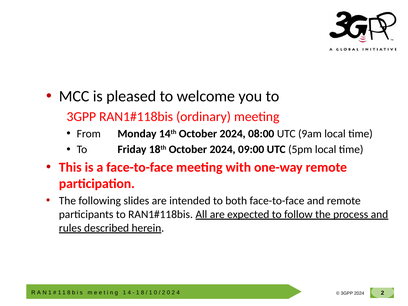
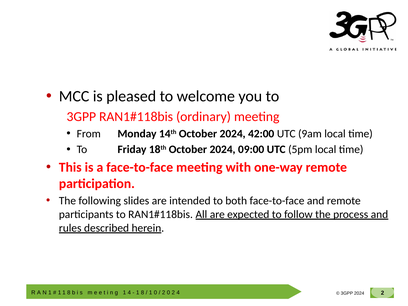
08:00: 08:00 -> 42:00
